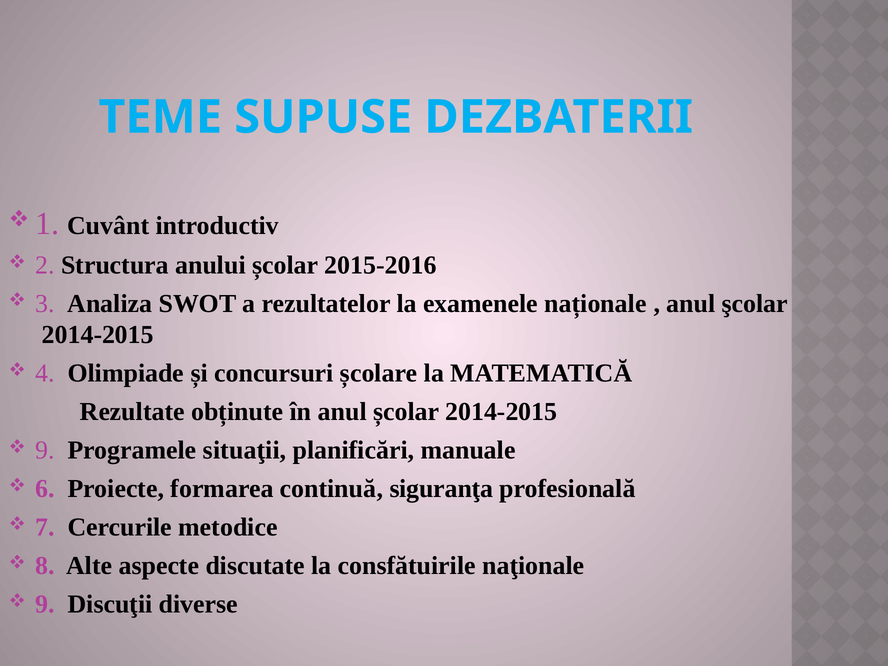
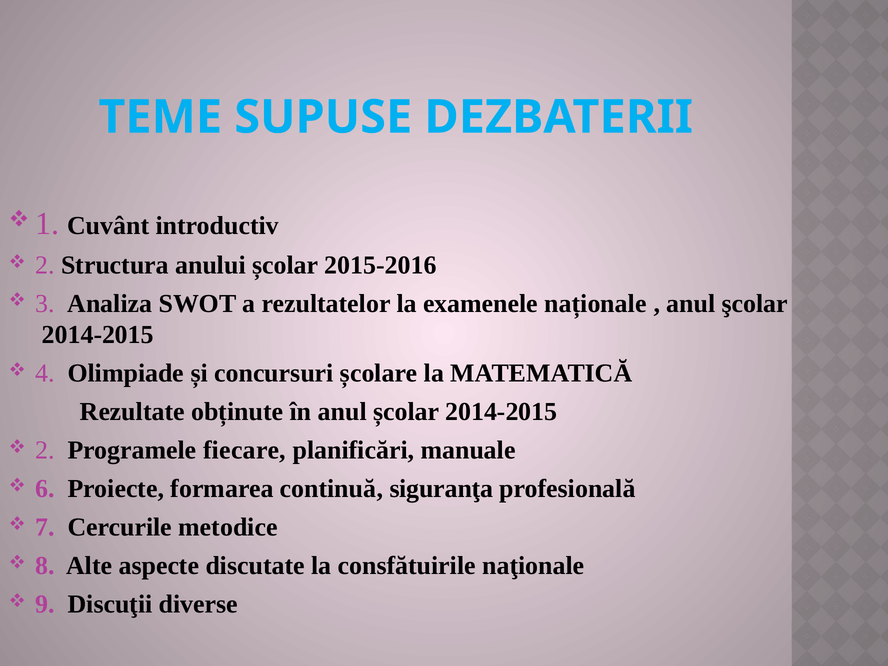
9 at (45, 450): 9 -> 2
situaţii: situaţii -> fiecare
